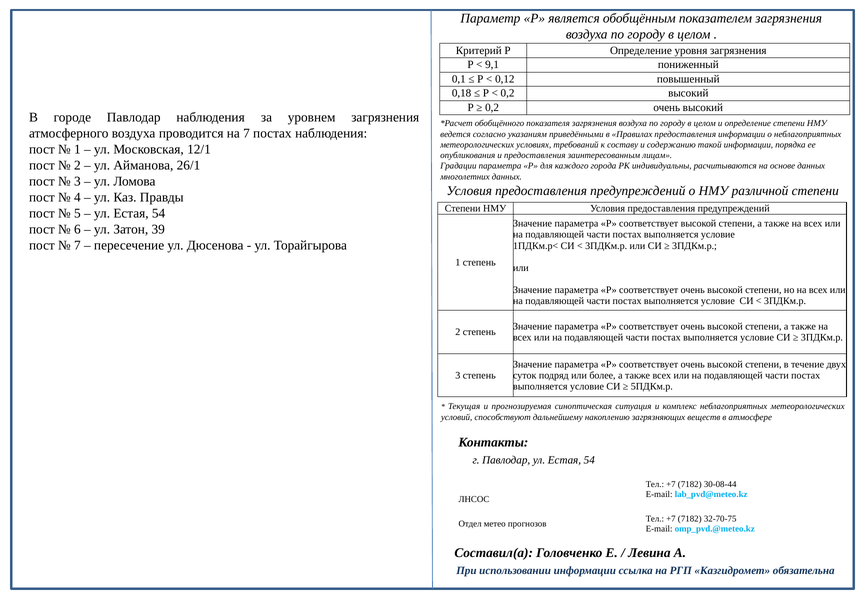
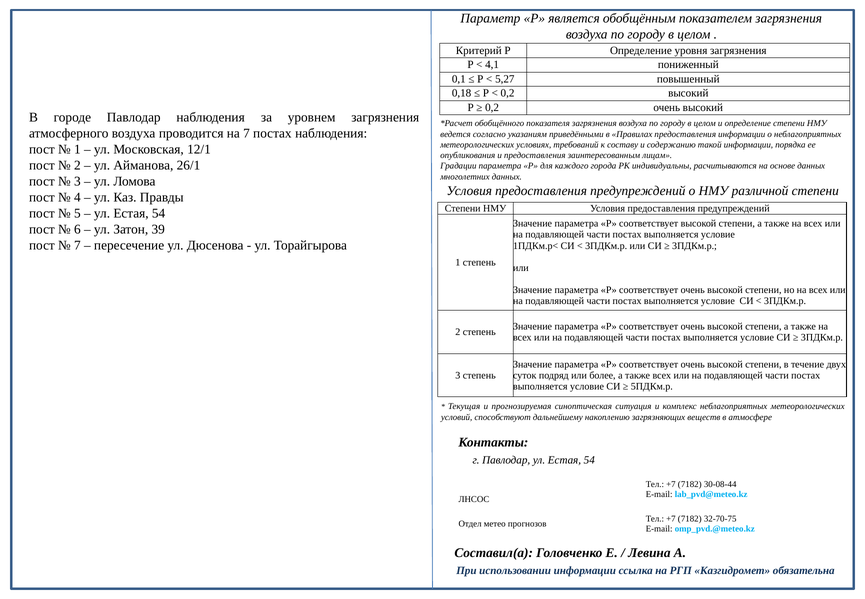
9,1: 9,1 -> 4,1
0,12: 0,12 -> 5,27
